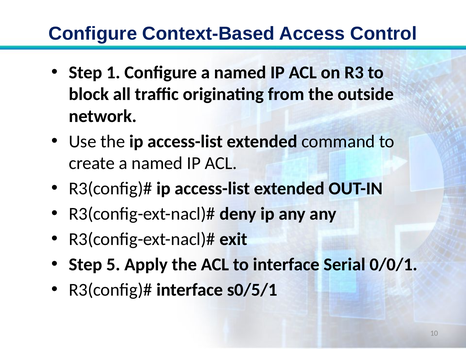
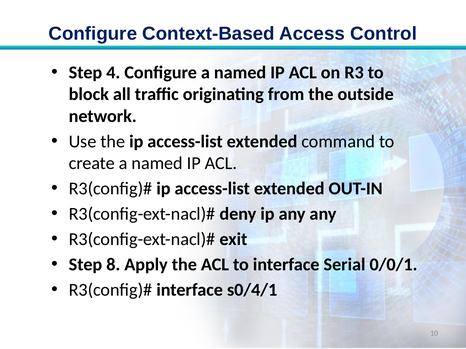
1: 1 -> 4
5: 5 -> 8
s0/5/1: s0/5/1 -> s0/4/1
